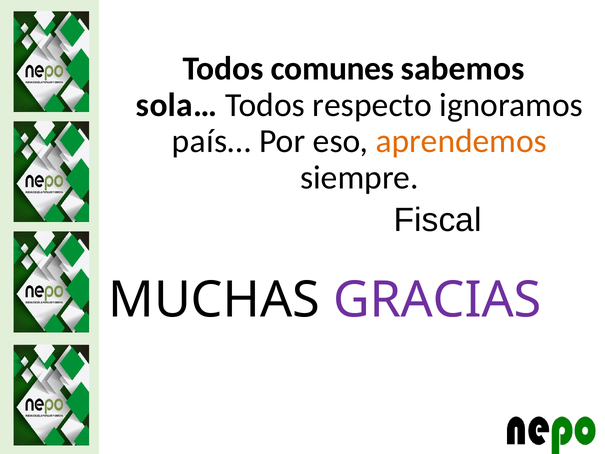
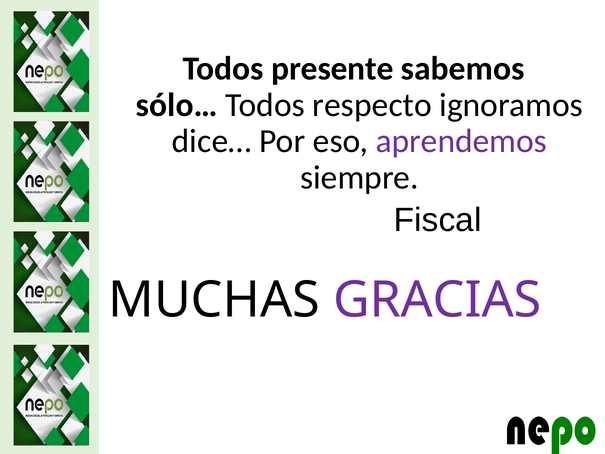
comunes: comunes -> presente
sola…: sola… -> sólo…
país…: país… -> dice…
aprendemos colour: orange -> purple
